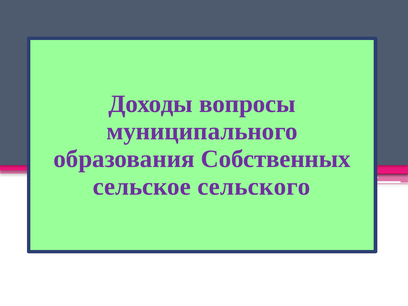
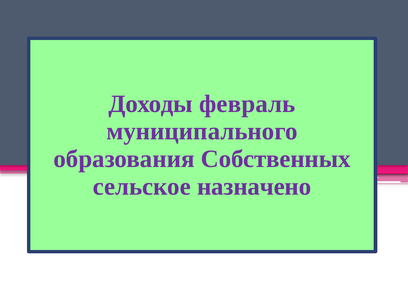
вопросы: вопросы -> февраль
сельского: сельского -> назначено
